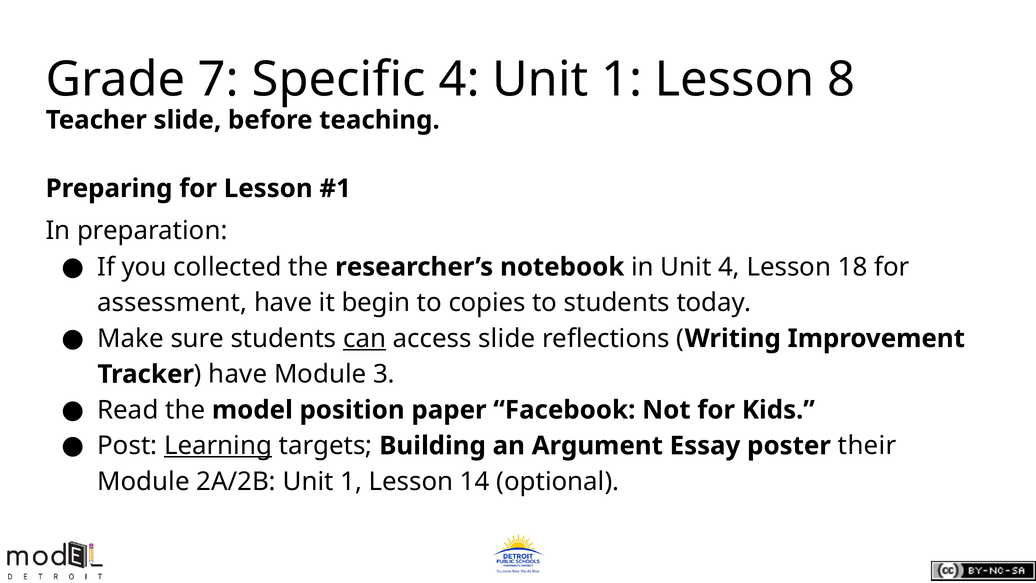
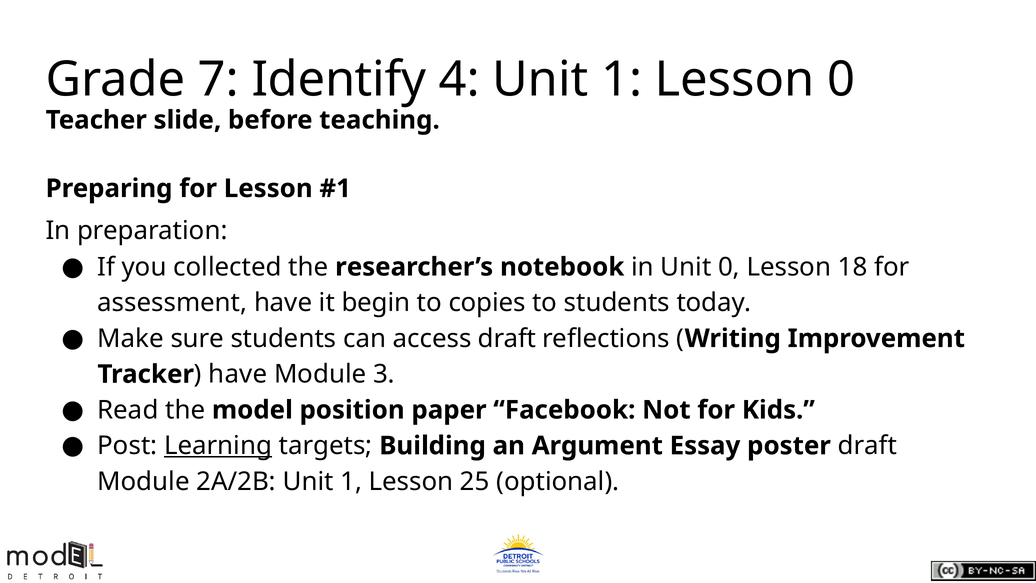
Specific: Specific -> Identify
Lesson 8: 8 -> 0
Unit 4: 4 -> 0
can underline: present -> none
access slide: slide -> draft
poster their: their -> draft
14: 14 -> 25
